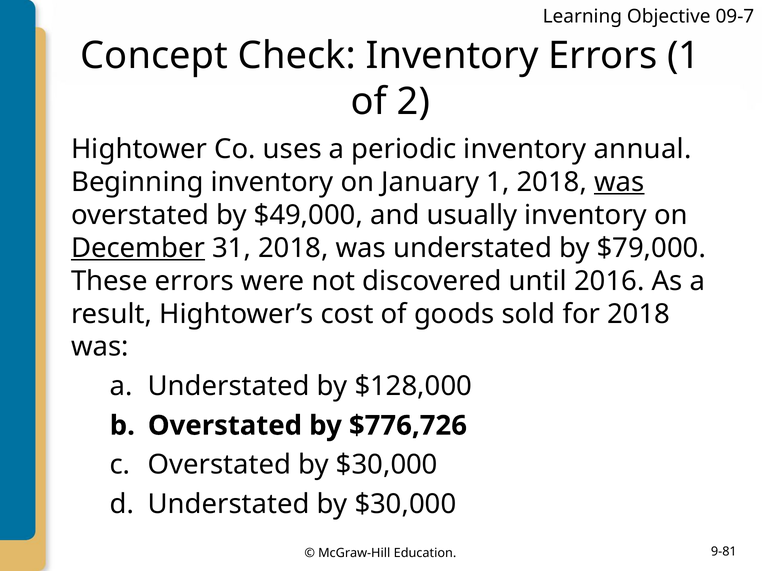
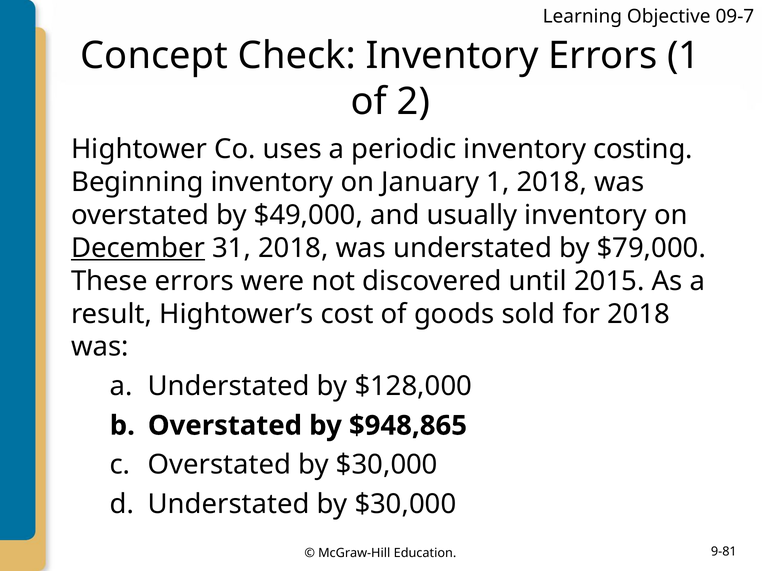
annual: annual -> costing
was at (619, 182) underline: present -> none
2016: 2016 -> 2015
$776,726: $776,726 -> $948,865
